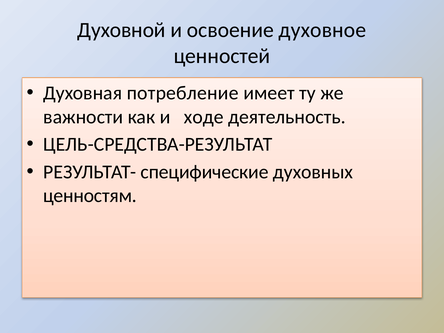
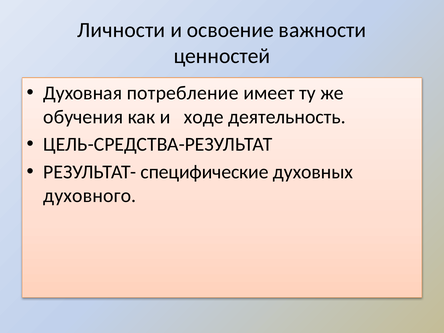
Духовной: Духовной -> Личности
духовное: духовное -> важности
важности: важности -> обучения
ценностям: ценностям -> духовного
